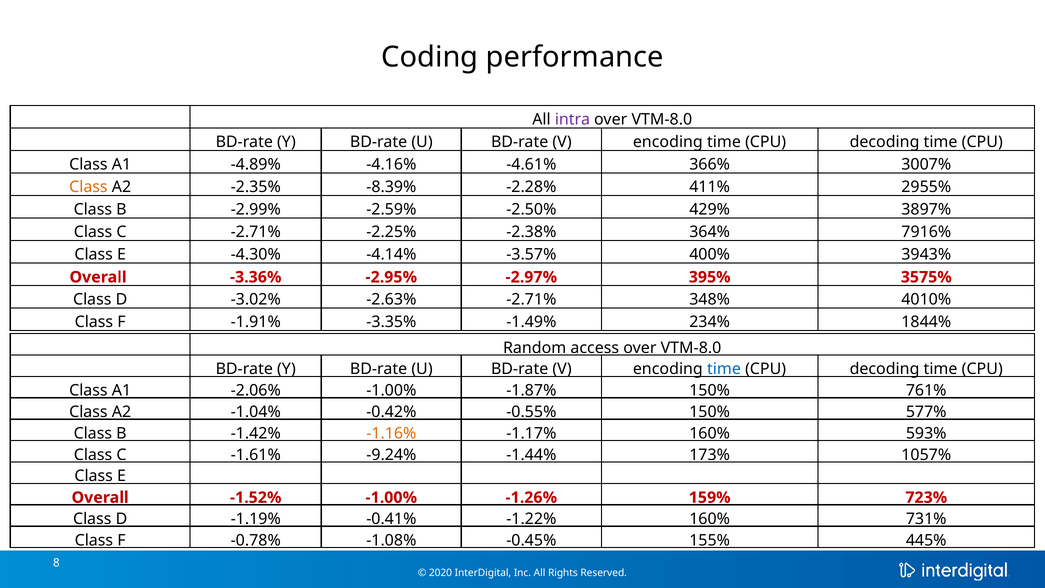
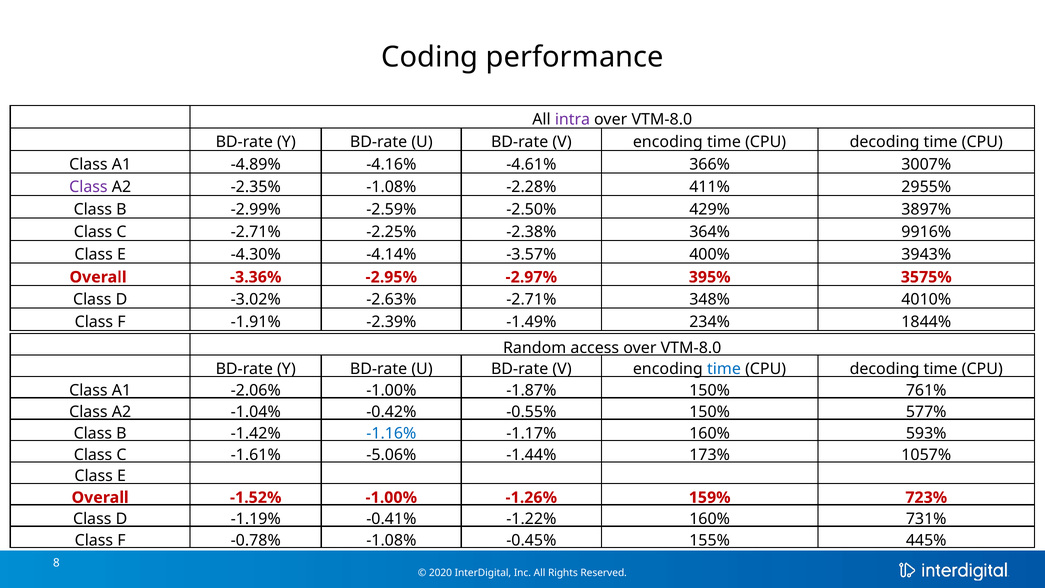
Class at (88, 187) colour: orange -> purple
-2.35% -8.39%: -8.39% -> -1.08%
7916%: 7916% -> 9916%
-3.35%: -3.35% -> -2.39%
-1.16% colour: orange -> blue
-9.24%: -9.24% -> -5.06%
